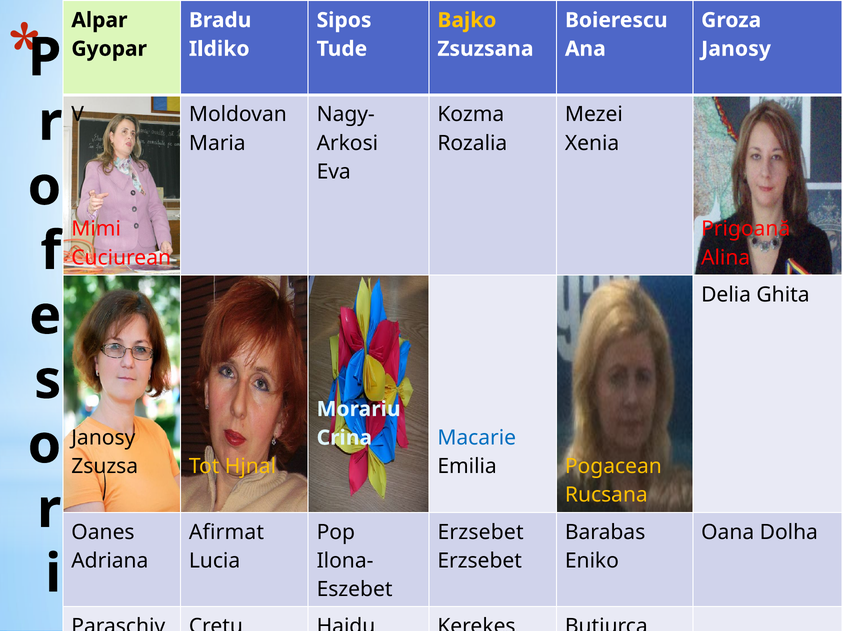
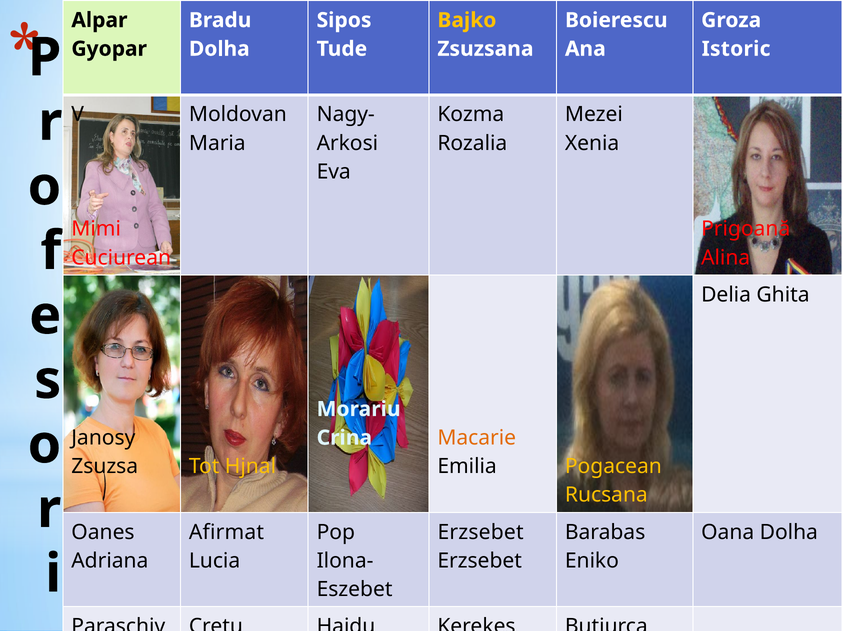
Ildiko at (219, 49): Ildiko -> Dolha
Janosy at (736, 49): Janosy -> Istoric
Macarie colour: blue -> orange
